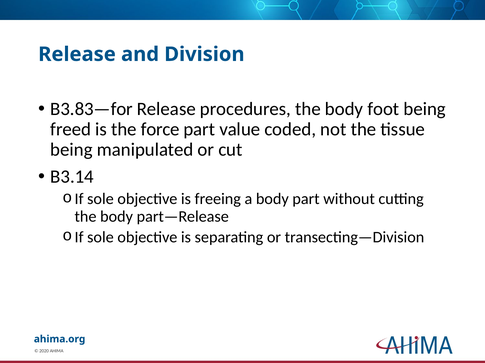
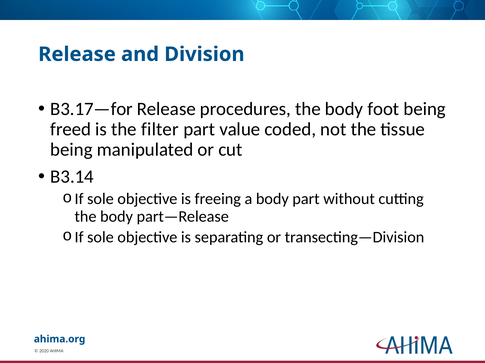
B3.83—for: B3.83—for -> B3.17—for
force: force -> filter
